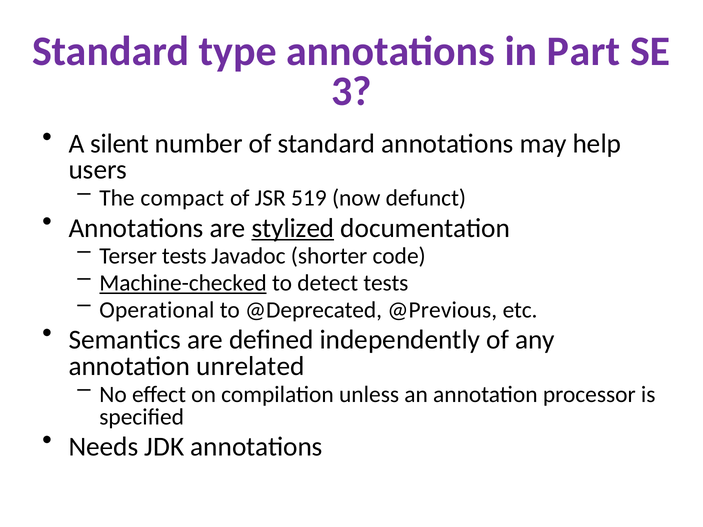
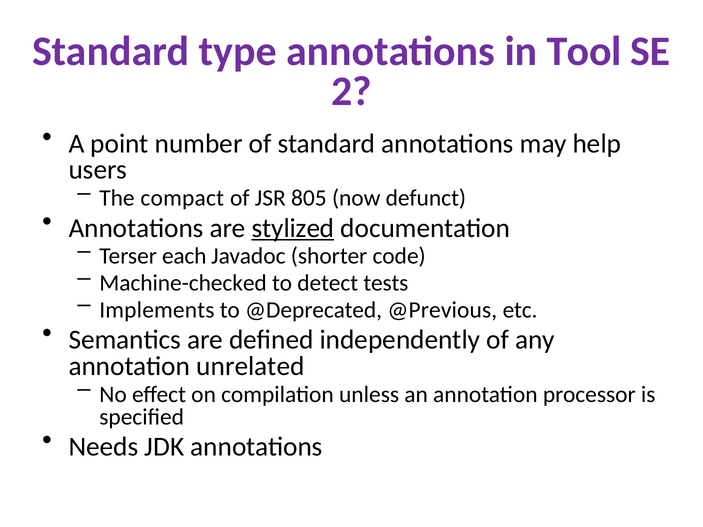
Part: Part -> Tool
3: 3 -> 2
silent: silent -> point
519: 519 -> 805
Terser tests: tests -> each
Machine-checked underline: present -> none
Operational: Operational -> Implements
